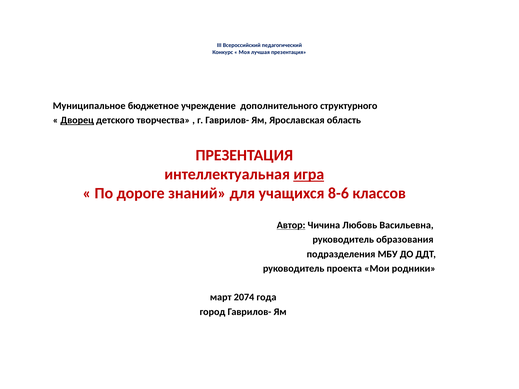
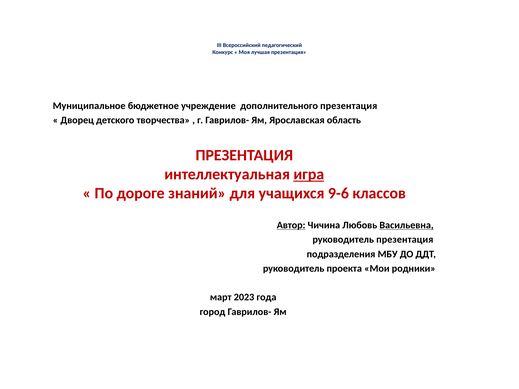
дополнительного структурного: структурного -> презентация
Дворец underline: present -> none
8-6: 8-6 -> 9-6
Васильевна underline: none -> present
руководитель образования: образования -> презентация
2074: 2074 -> 2023
